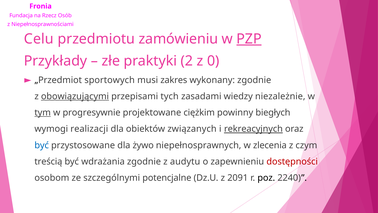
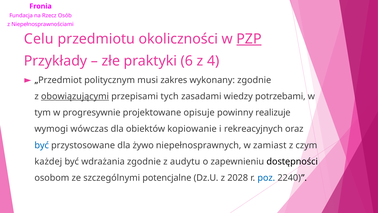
zamówieniu: zamówieniu -> okoliczności
2: 2 -> 6
0: 0 -> 4
sportowych: sportowych -> politycznym
niezależnie: niezależnie -> potrzebami
tym underline: present -> none
ciężkim: ciężkim -> opisuje
biegłych: biegłych -> realizuje
realizacji: realizacji -> wówczas
związanych: związanych -> kopiowanie
rekreacyjnych underline: present -> none
zlecenia: zlecenia -> zamiast
treścią: treścią -> każdej
dostępności colour: red -> black
2091: 2091 -> 2028
poz colour: black -> blue
